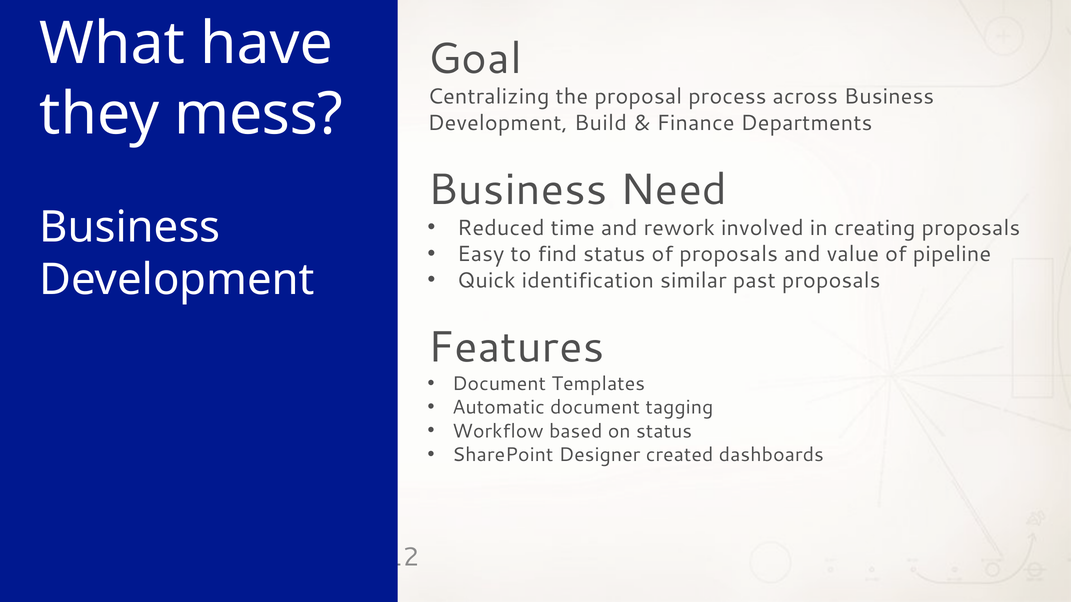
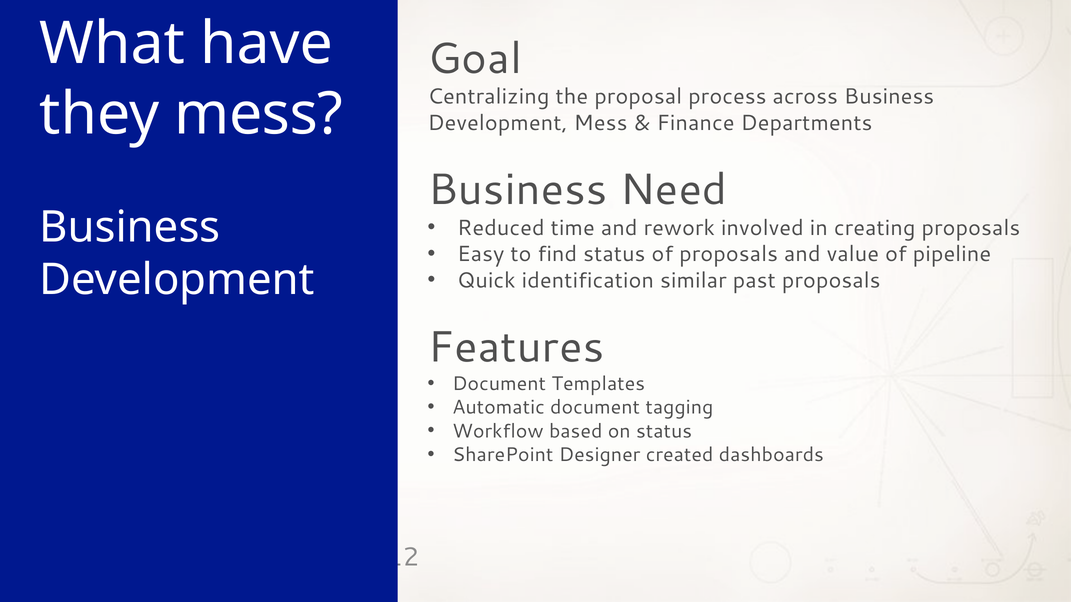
Development Build: Build -> Mess
